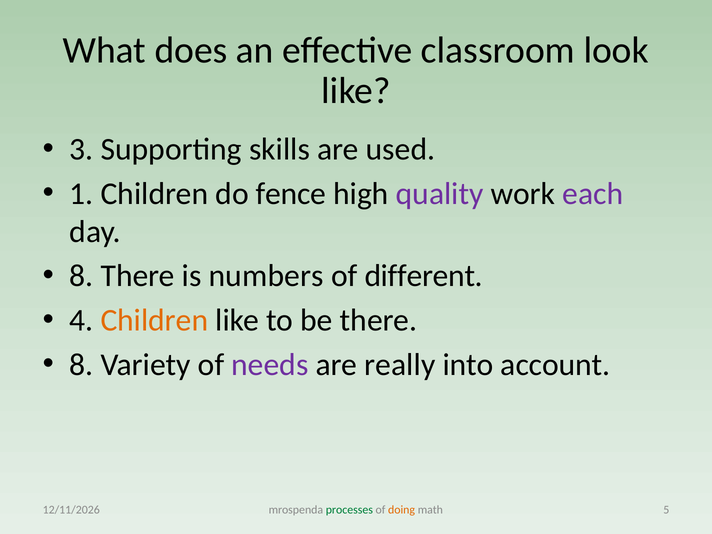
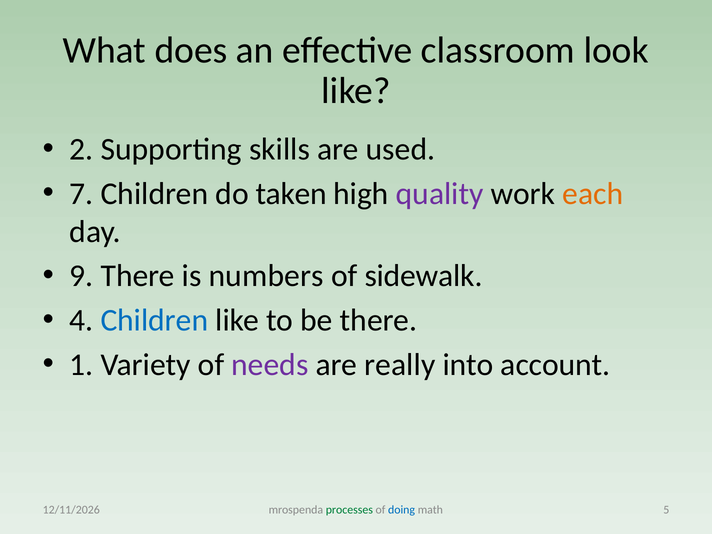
3: 3 -> 2
1: 1 -> 7
fence: fence -> taken
each colour: purple -> orange
8 at (81, 276): 8 -> 9
different: different -> sidewalk
Children at (154, 320) colour: orange -> blue
8 at (81, 365): 8 -> 1
doing colour: orange -> blue
